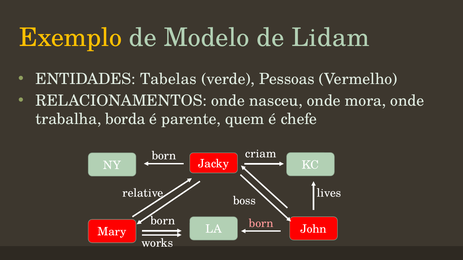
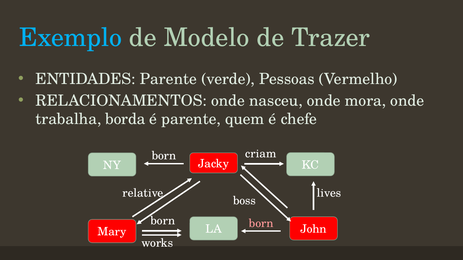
Exemplo colour: yellow -> light blue
Lidam: Lidam -> Trazer
ENTIDADES Tabelas: Tabelas -> Parente
